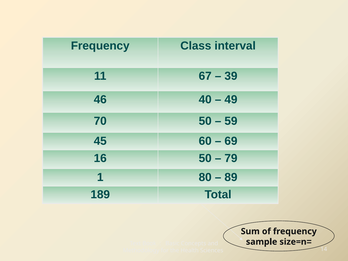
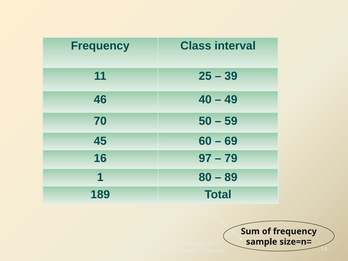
67: 67 -> 25
16 50: 50 -> 97
